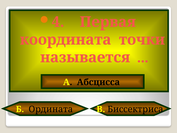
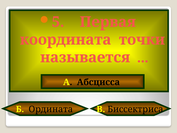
4: 4 -> 5
